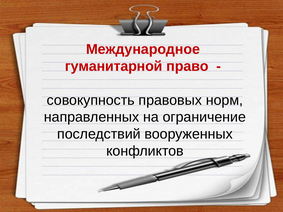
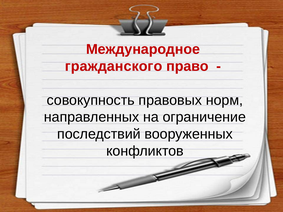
гуманитарной: гуманитарной -> гражданского
